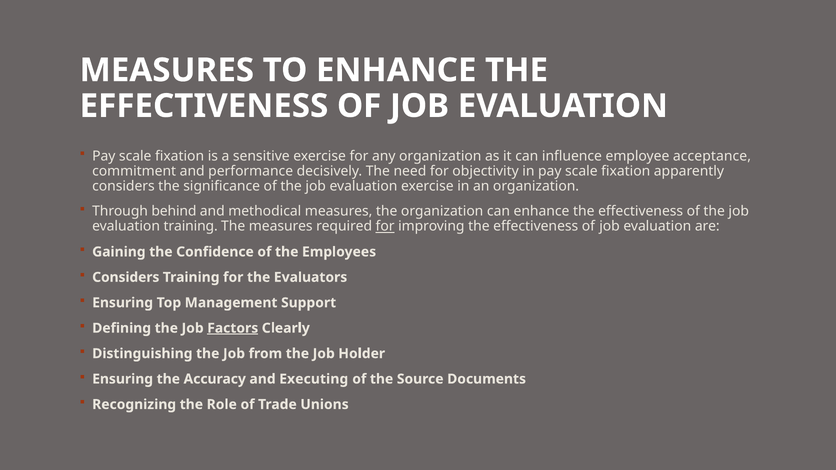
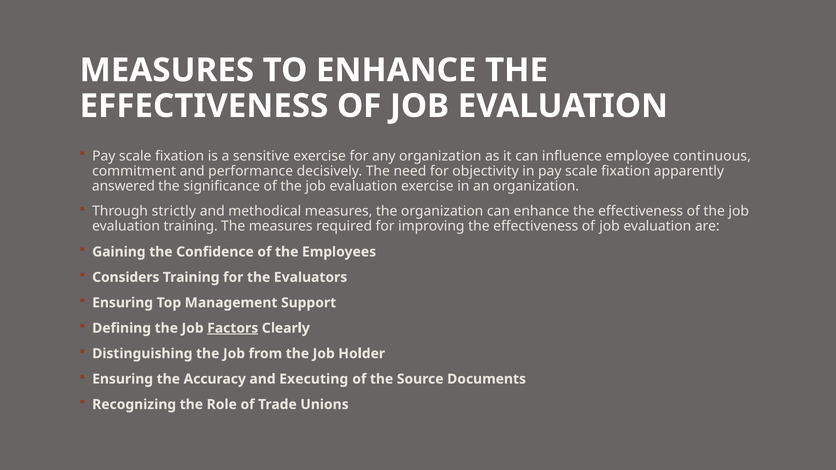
acceptance: acceptance -> continuous
considers at (123, 186): considers -> answered
behind: behind -> strictly
for at (385, 227) underline: present -> none
